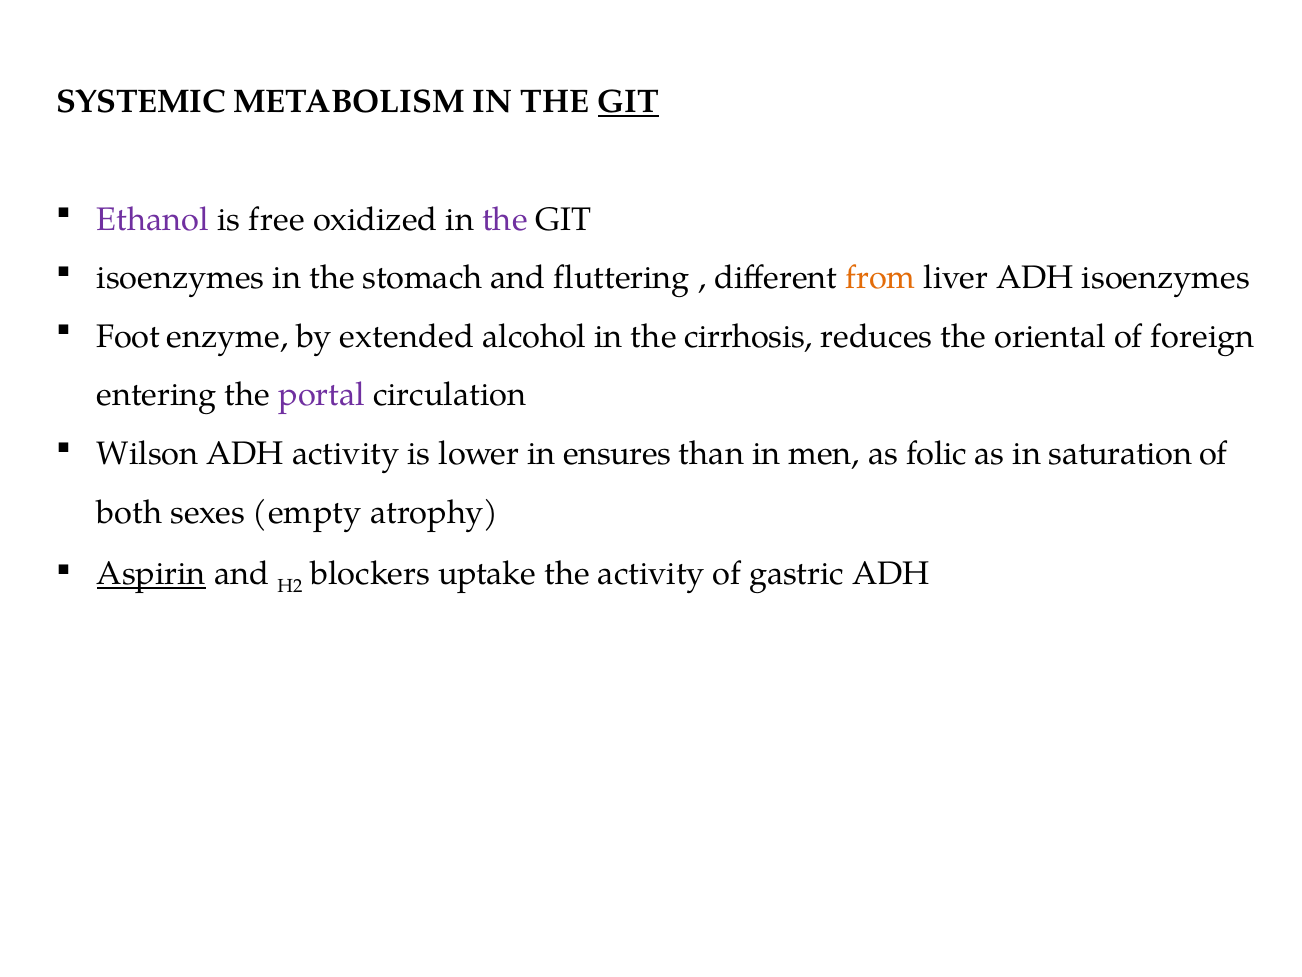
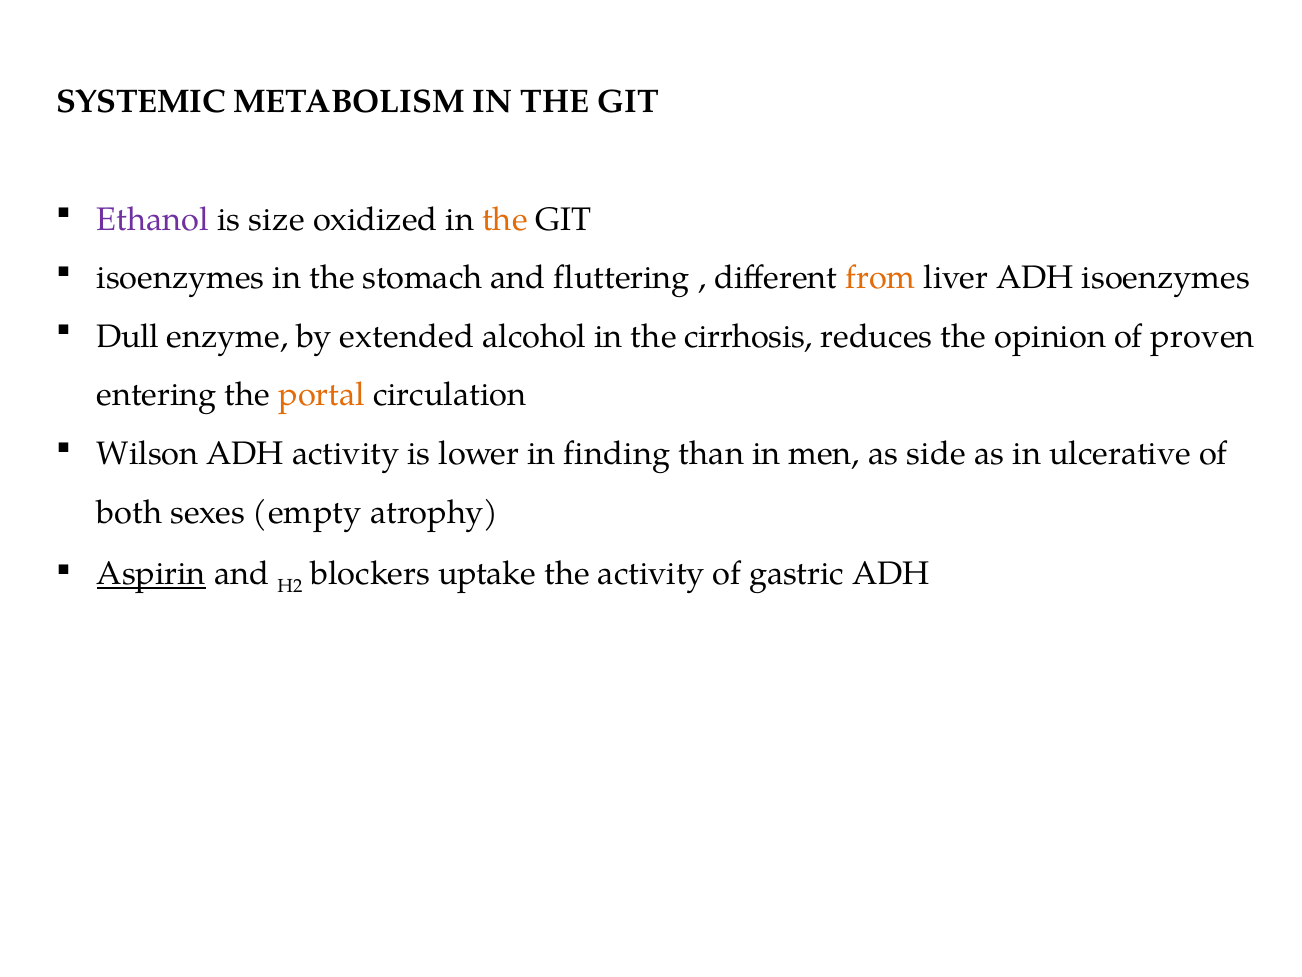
GIT at (628, 102) underline: present -> none
free: free -> size
the at (505, 219) colour: purple -> orange
Foot: Foot -> Dull
oriental: oriental -> opinion
foreign: foreign -> proven
portal colour: purple -> orange
ensures: ensures -> finding
folic: folic -> side
saturation: saturation -> ulcerative
